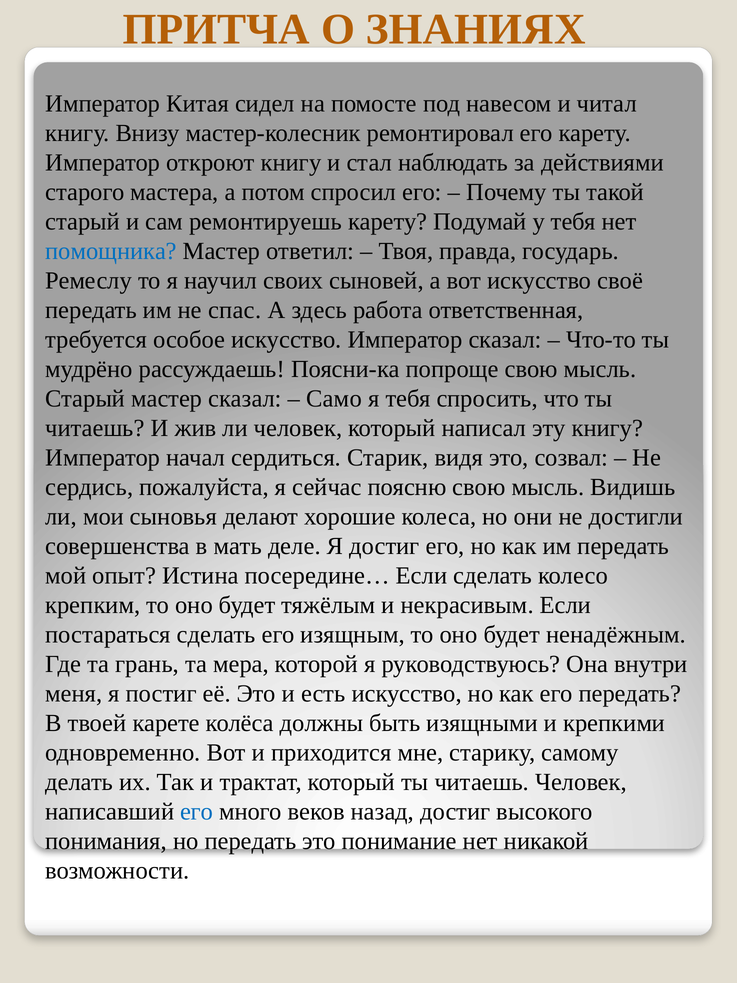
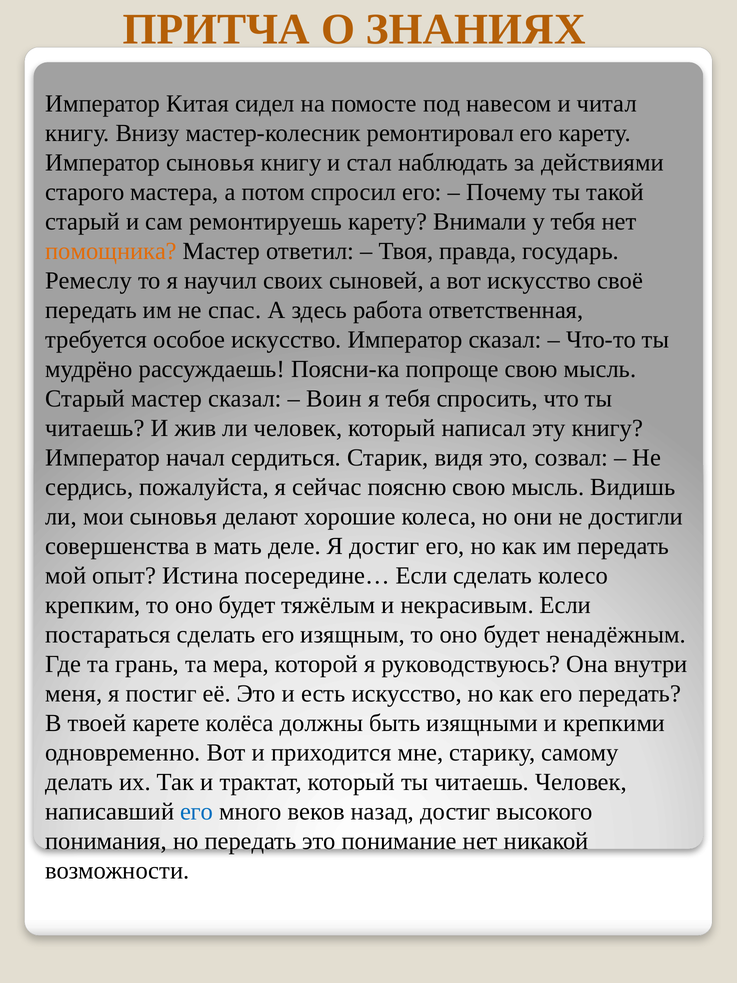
Император откроют: откроют -> сыновья
Подумай: Подумай -> Внимали
помощника colour: blue -> orange
Само: Само -> Воин
